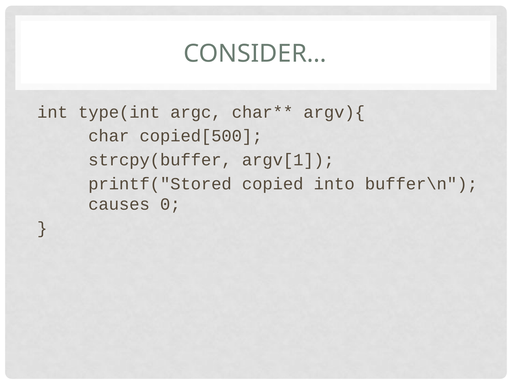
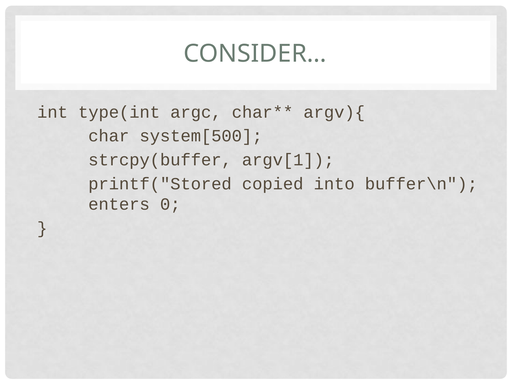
copied[500: copied[500 -> system[500
causes: causes -> enters
